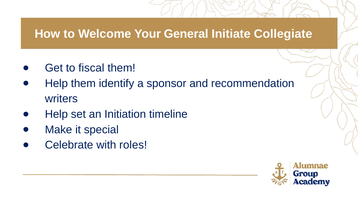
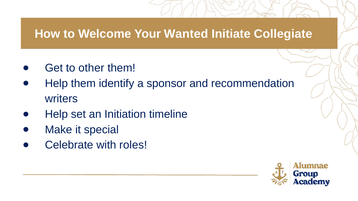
General: General -> Wanted
fiscal: fiscal -> other
